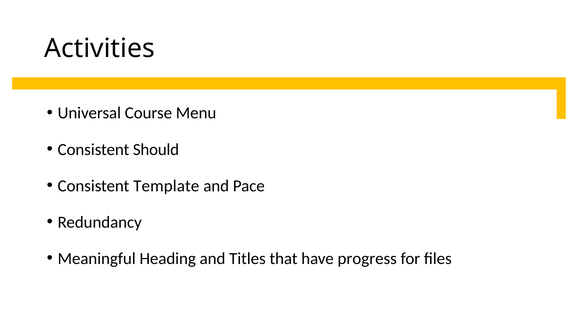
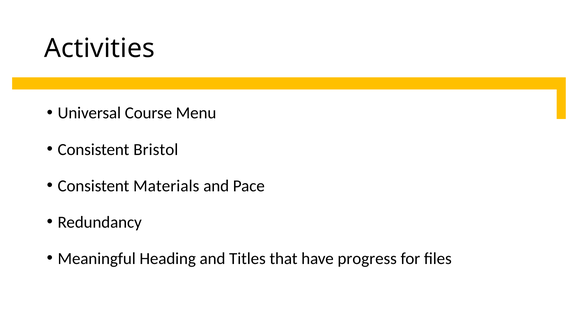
Should: Should -> Bristol
Template: Template -> Materials
